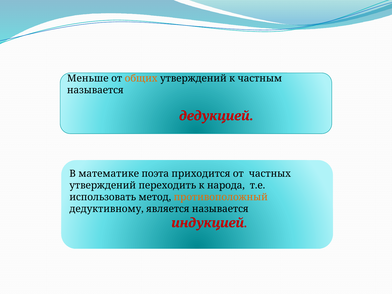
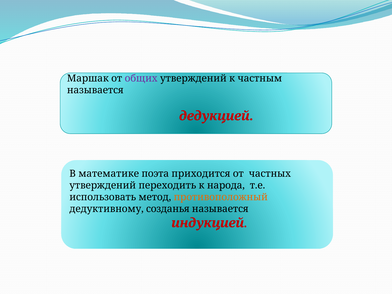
Меньше: Меньше -> Маршак
общих colour: orange -> purple
является: является -> созданья
